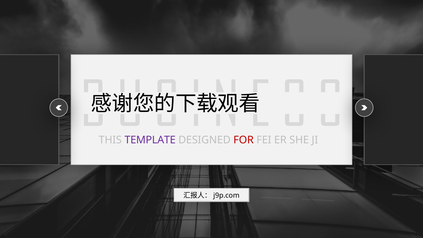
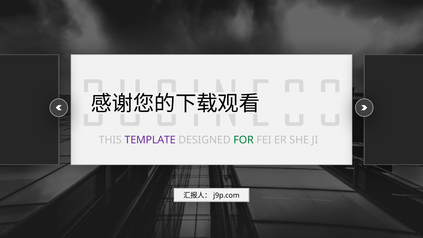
FOR colour: red -> green
